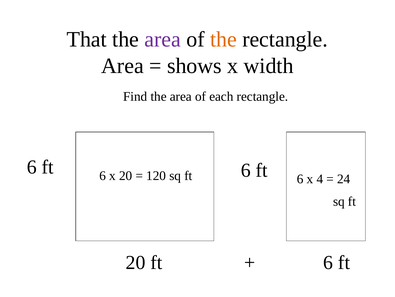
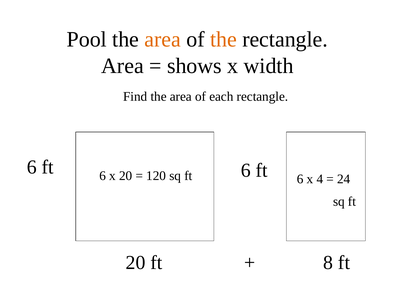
That: That -> Pool
area at (163, 39) colour: purple -> orange
6 at (328, 262): 6 -> 8
